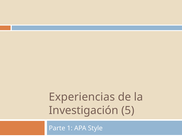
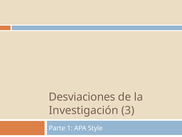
Experiencias: Experiencias -> Desviaciones
5: 5 -> 3
